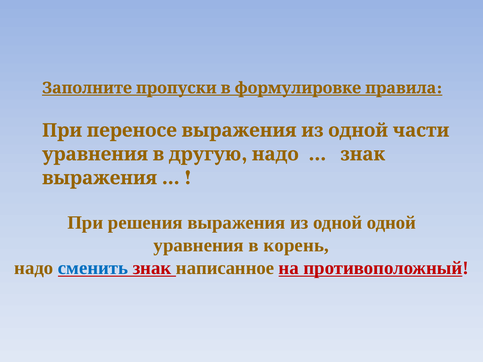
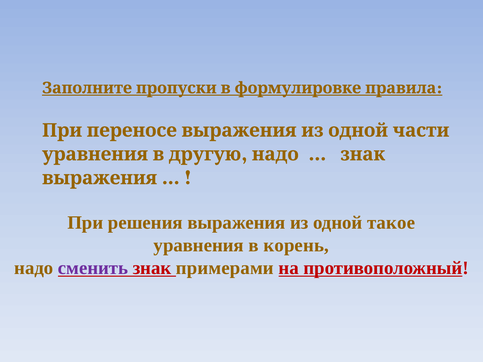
одной одной: одной -> такое
сменить colour: blue -> purple
написанное: написанное -> примерами
